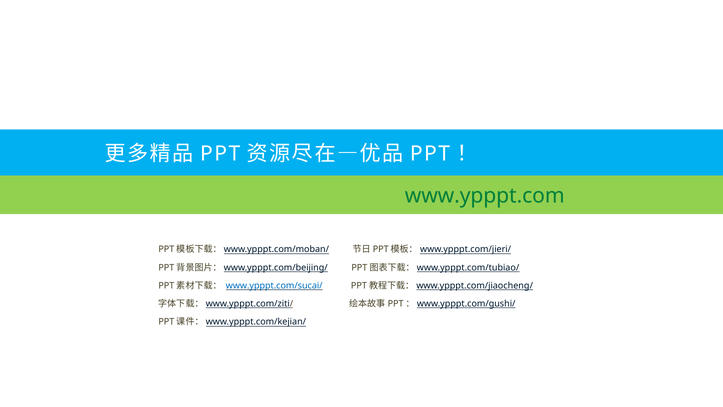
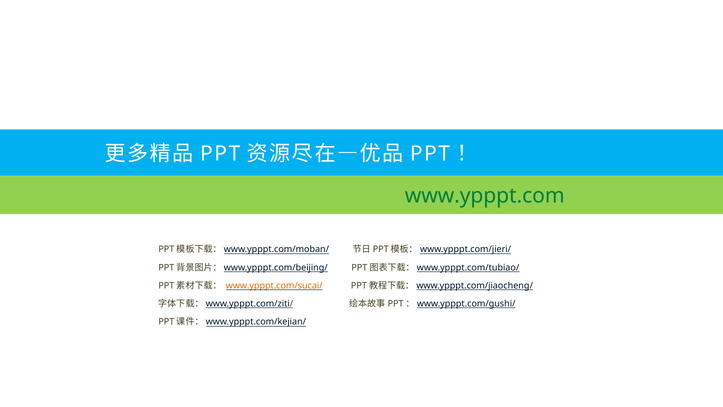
www.ypppt.com/sucai/ colour: blue -> orange
